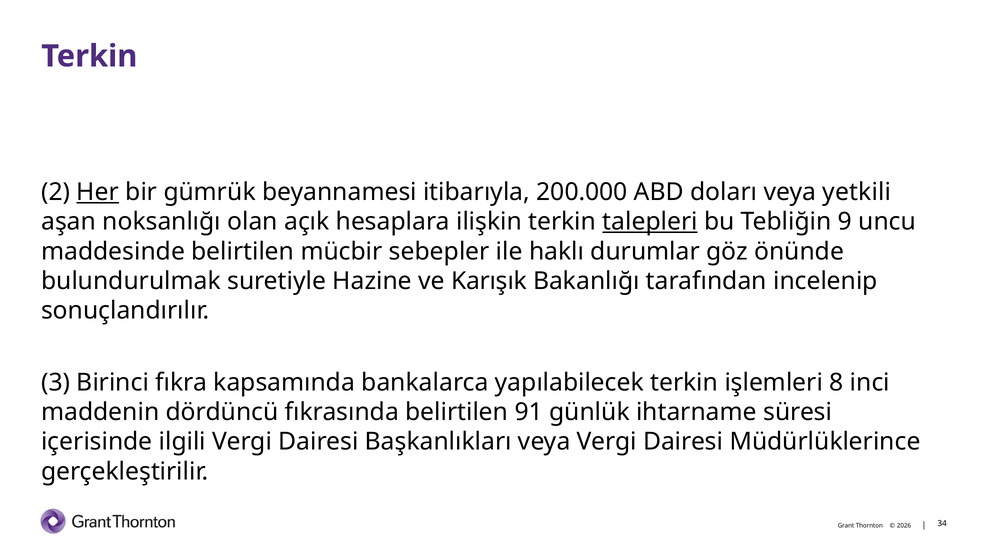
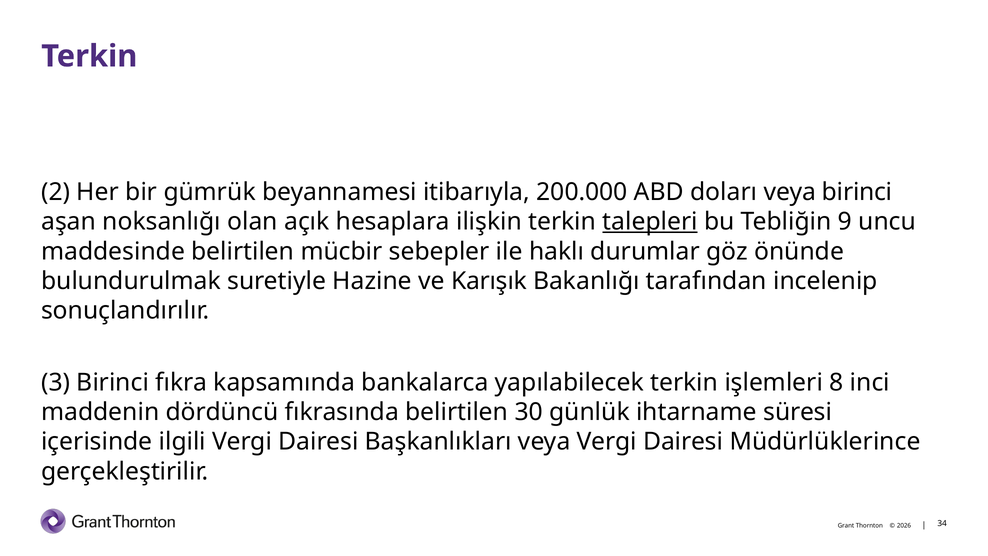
Her underline: present -> none
veya yetkili: yetkili -> birinci
91: 91 -> 30
